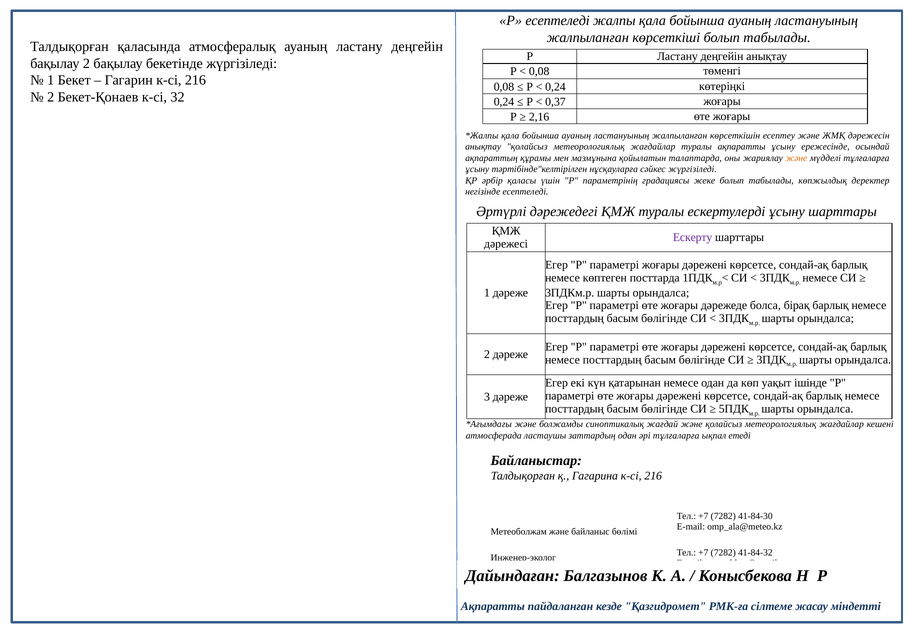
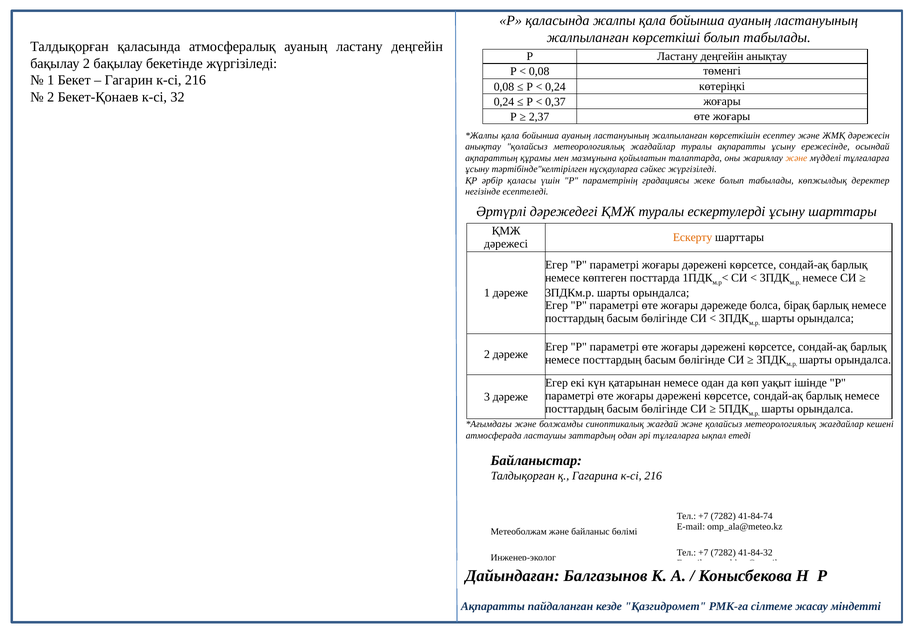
Р есептеледі: есептеледі -> қаласында
2,16: 2,16 -> 2,37
Ескерту colour: purple -> orange
41-84-30: 41-84-30 -> 41-84-74
